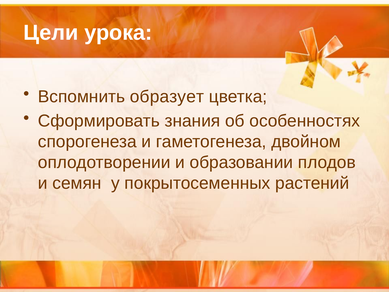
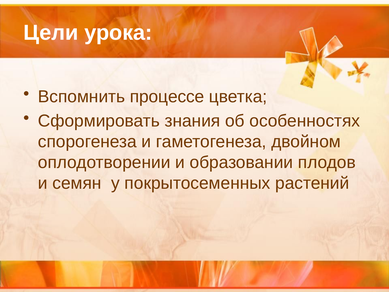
образует: образует -> процессе
